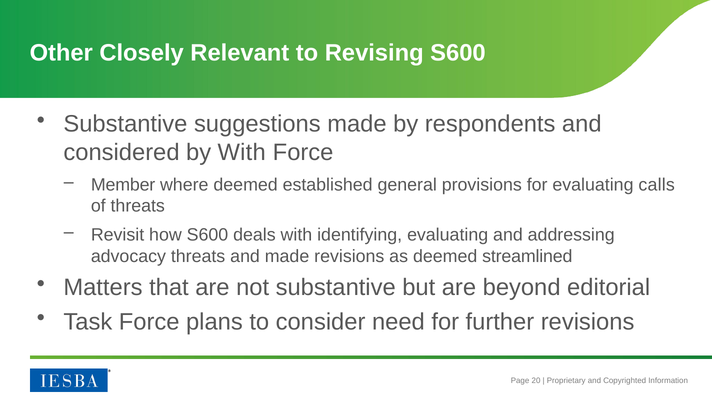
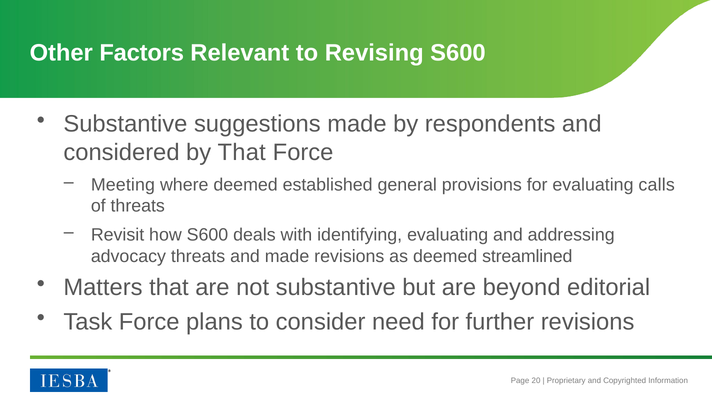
Closely: Closely -> Factors
by With: With -> That
Member: Member -> Meeting
